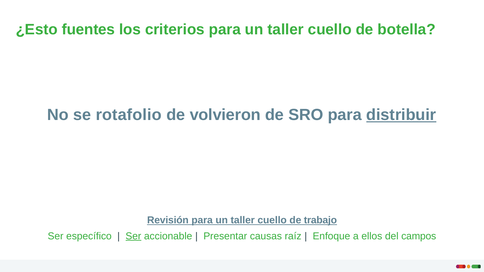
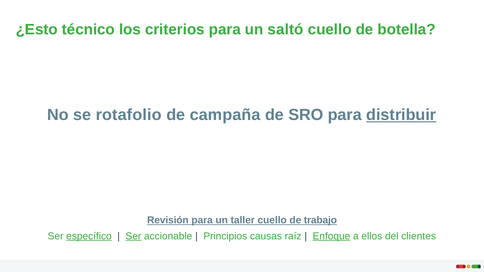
fuentes: fuentes -> técnico
criterios para un taller: taller -> saltó
volvieron: volvieron -> campaña
específico underline: none -> present
Presentar: Presentar -> Principios
Enfoque underline: none -> present
campos: campos -> clientes
